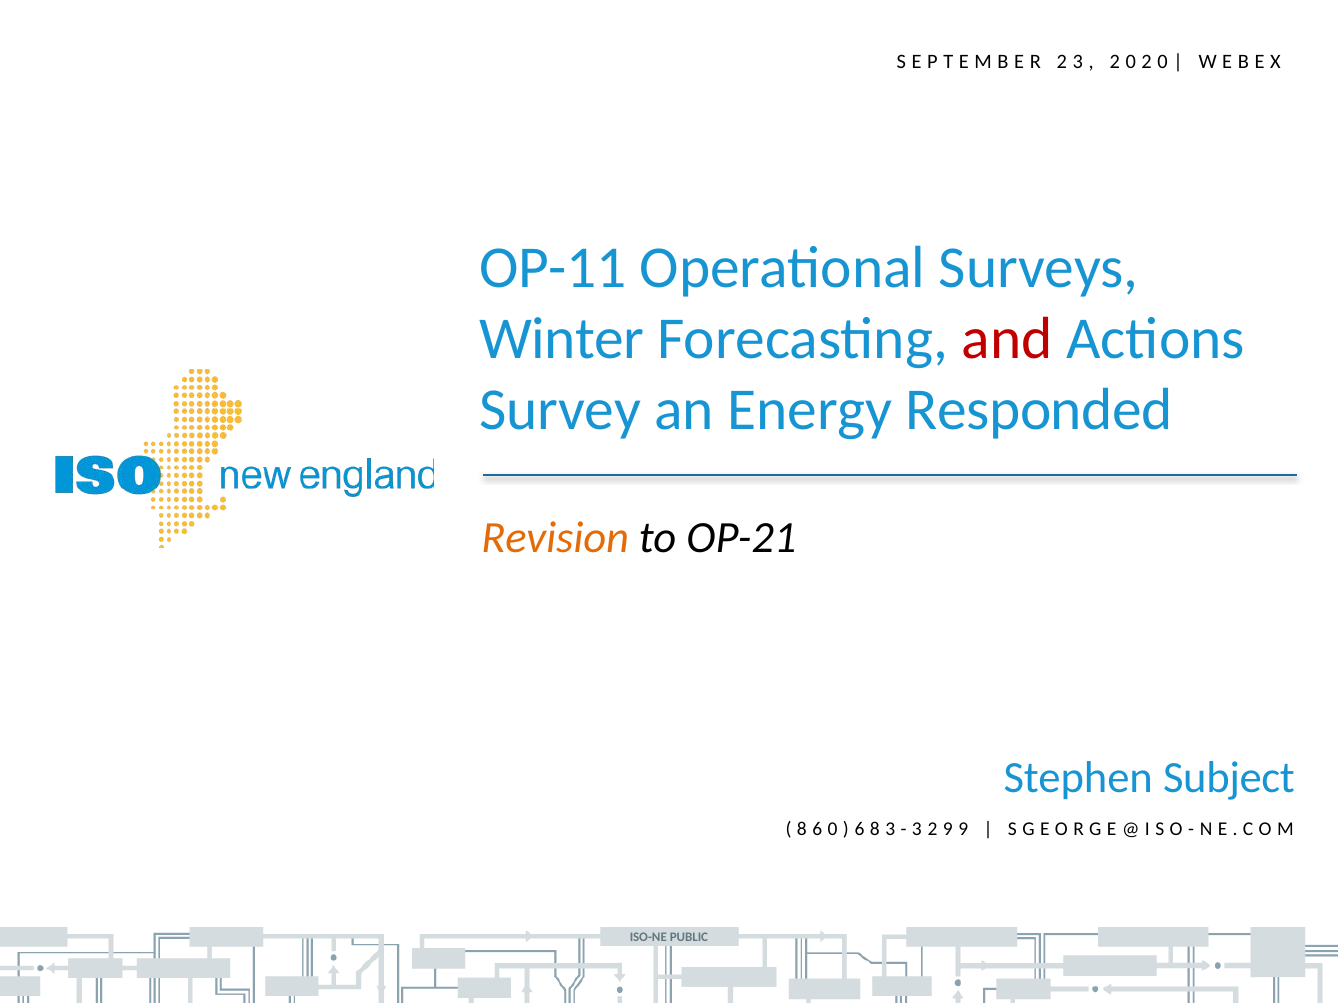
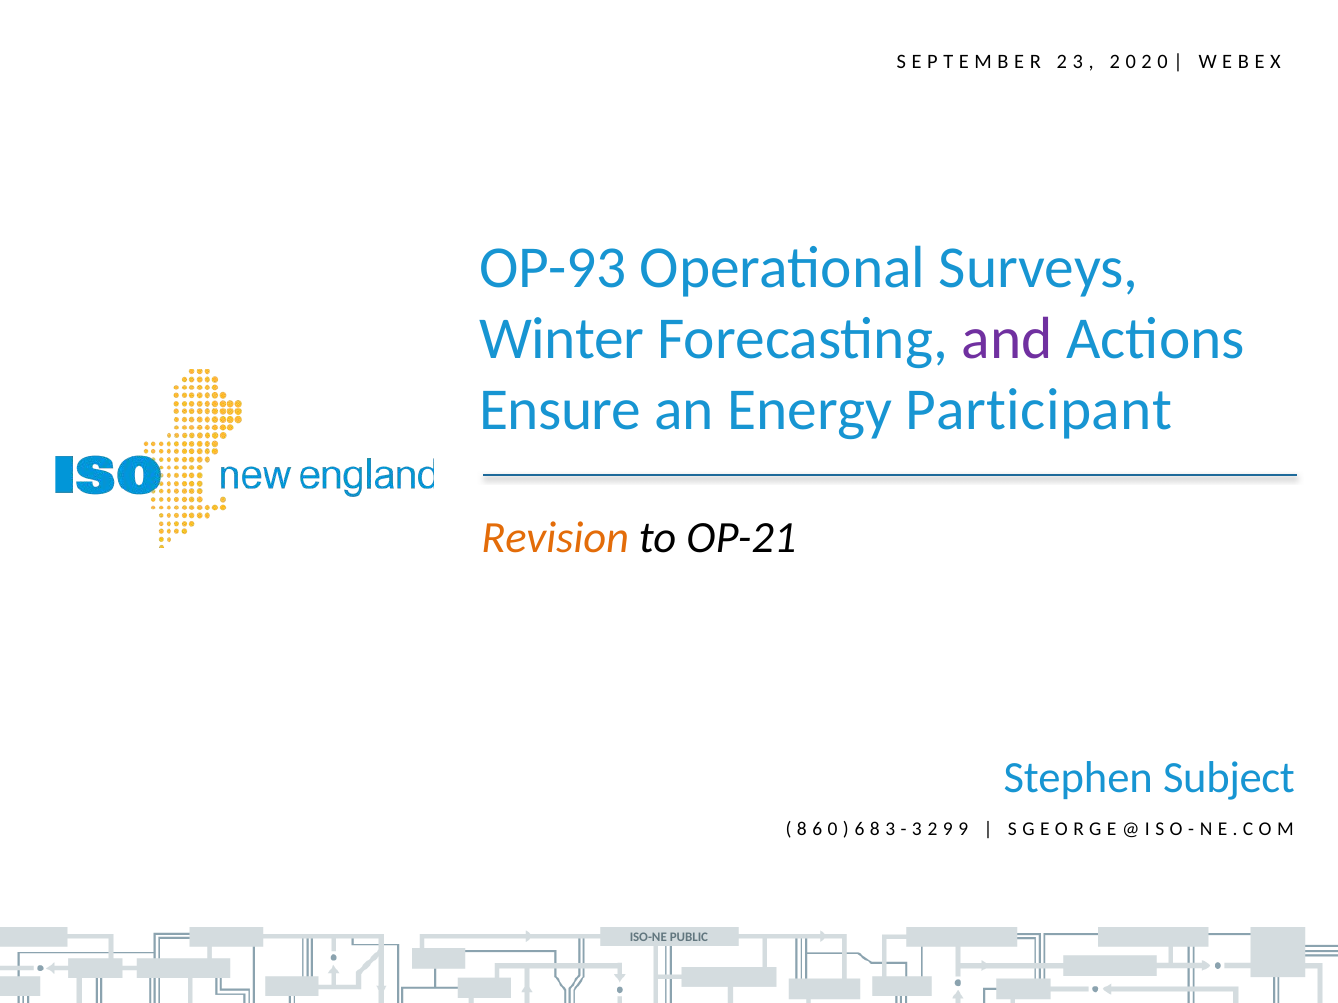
OP-11: OP-11 -> OP-93
and colour: red -> purple
Survey: Survey -> Ensure
Responded: Responded -> Participant
